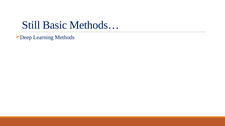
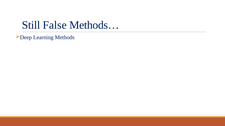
Basic: Basic -> False
